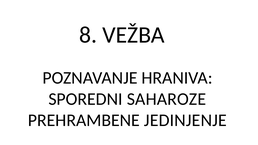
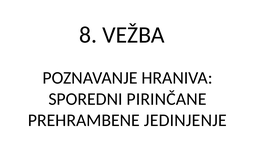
SAHAROZE: SAHAROZE -> PIRINČANE
